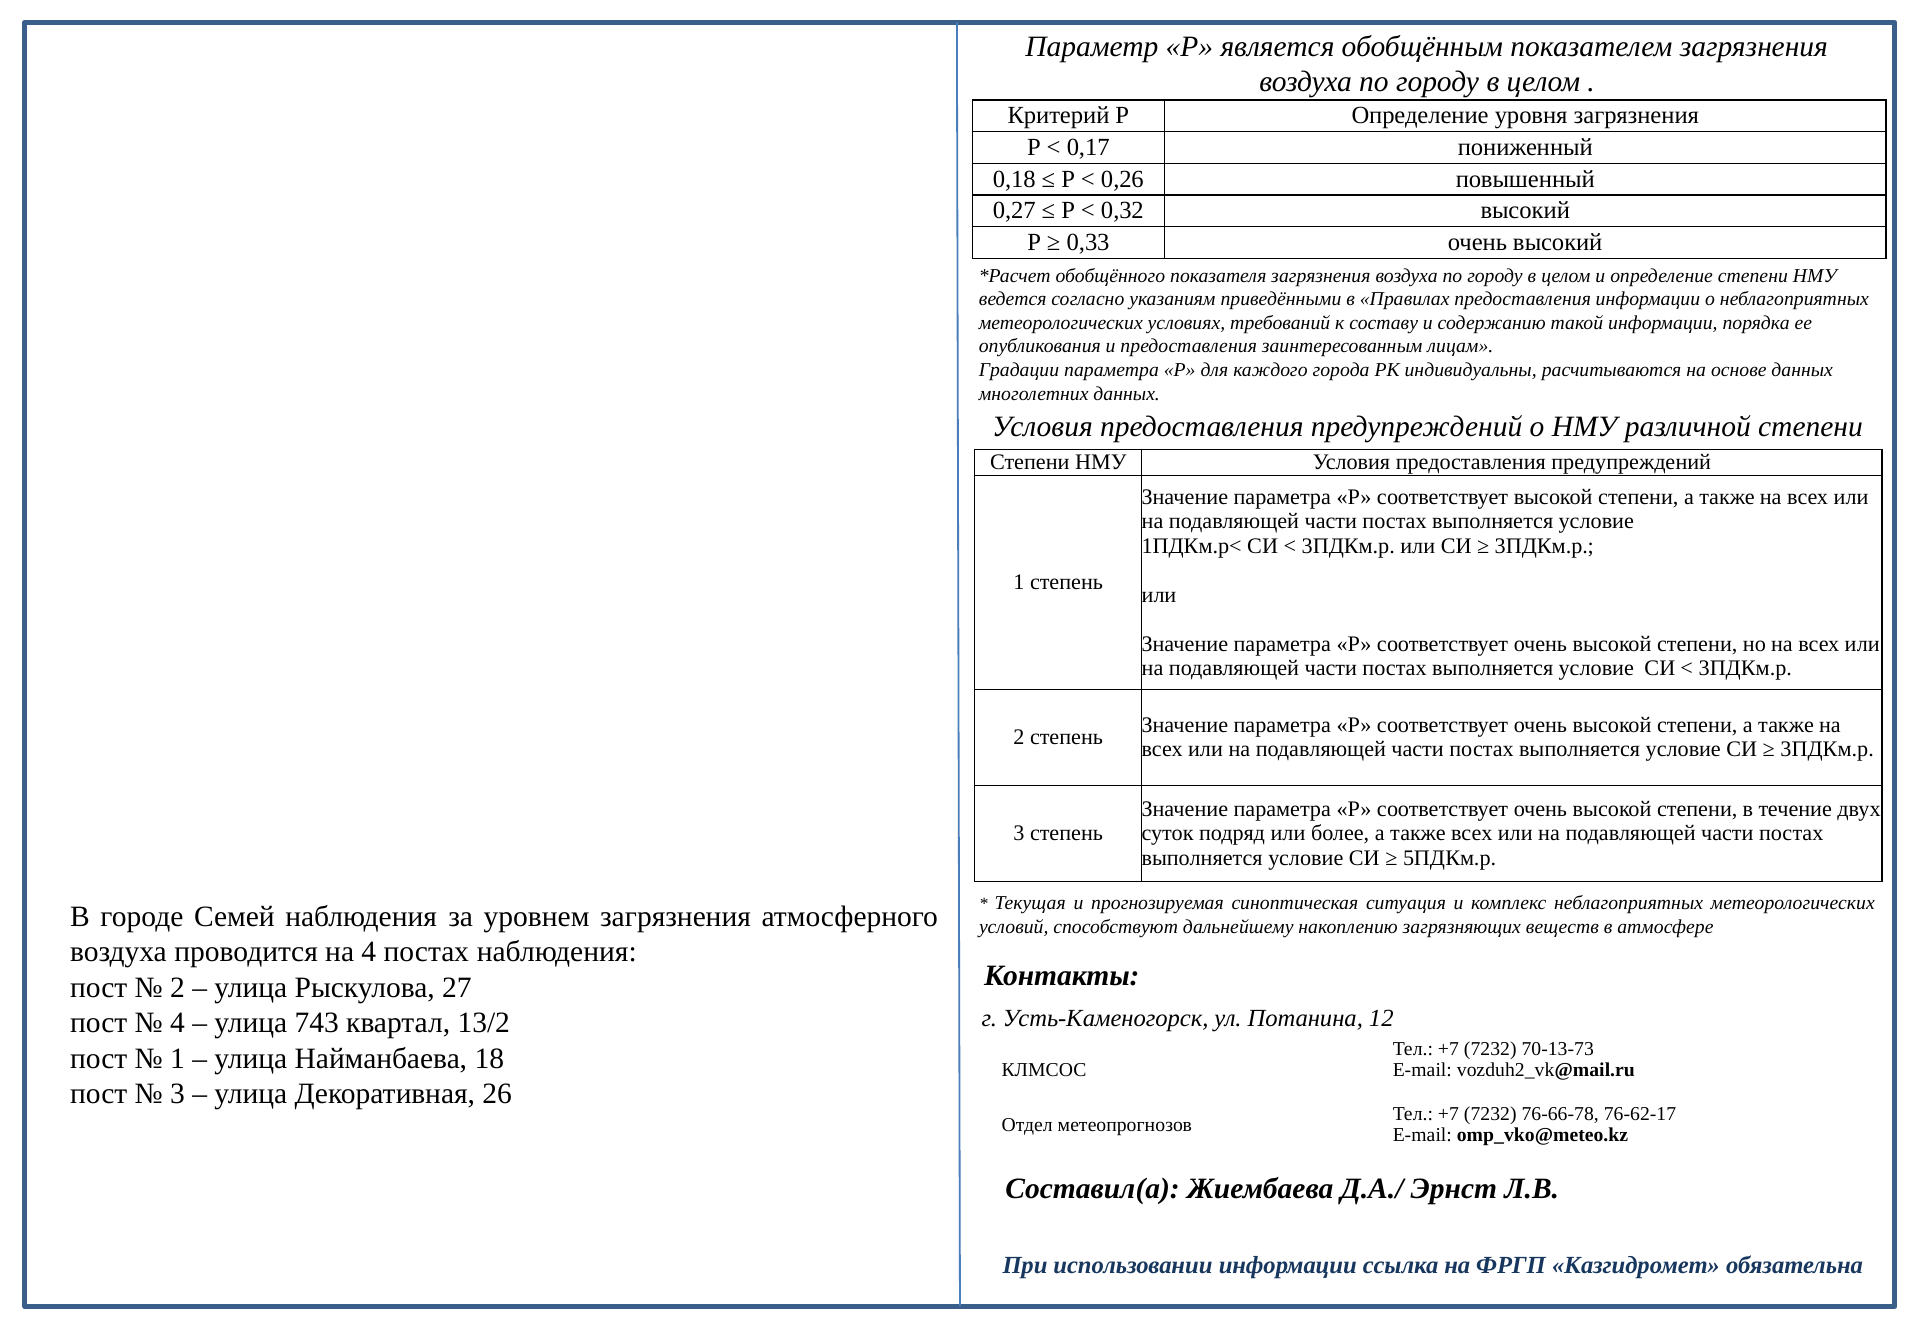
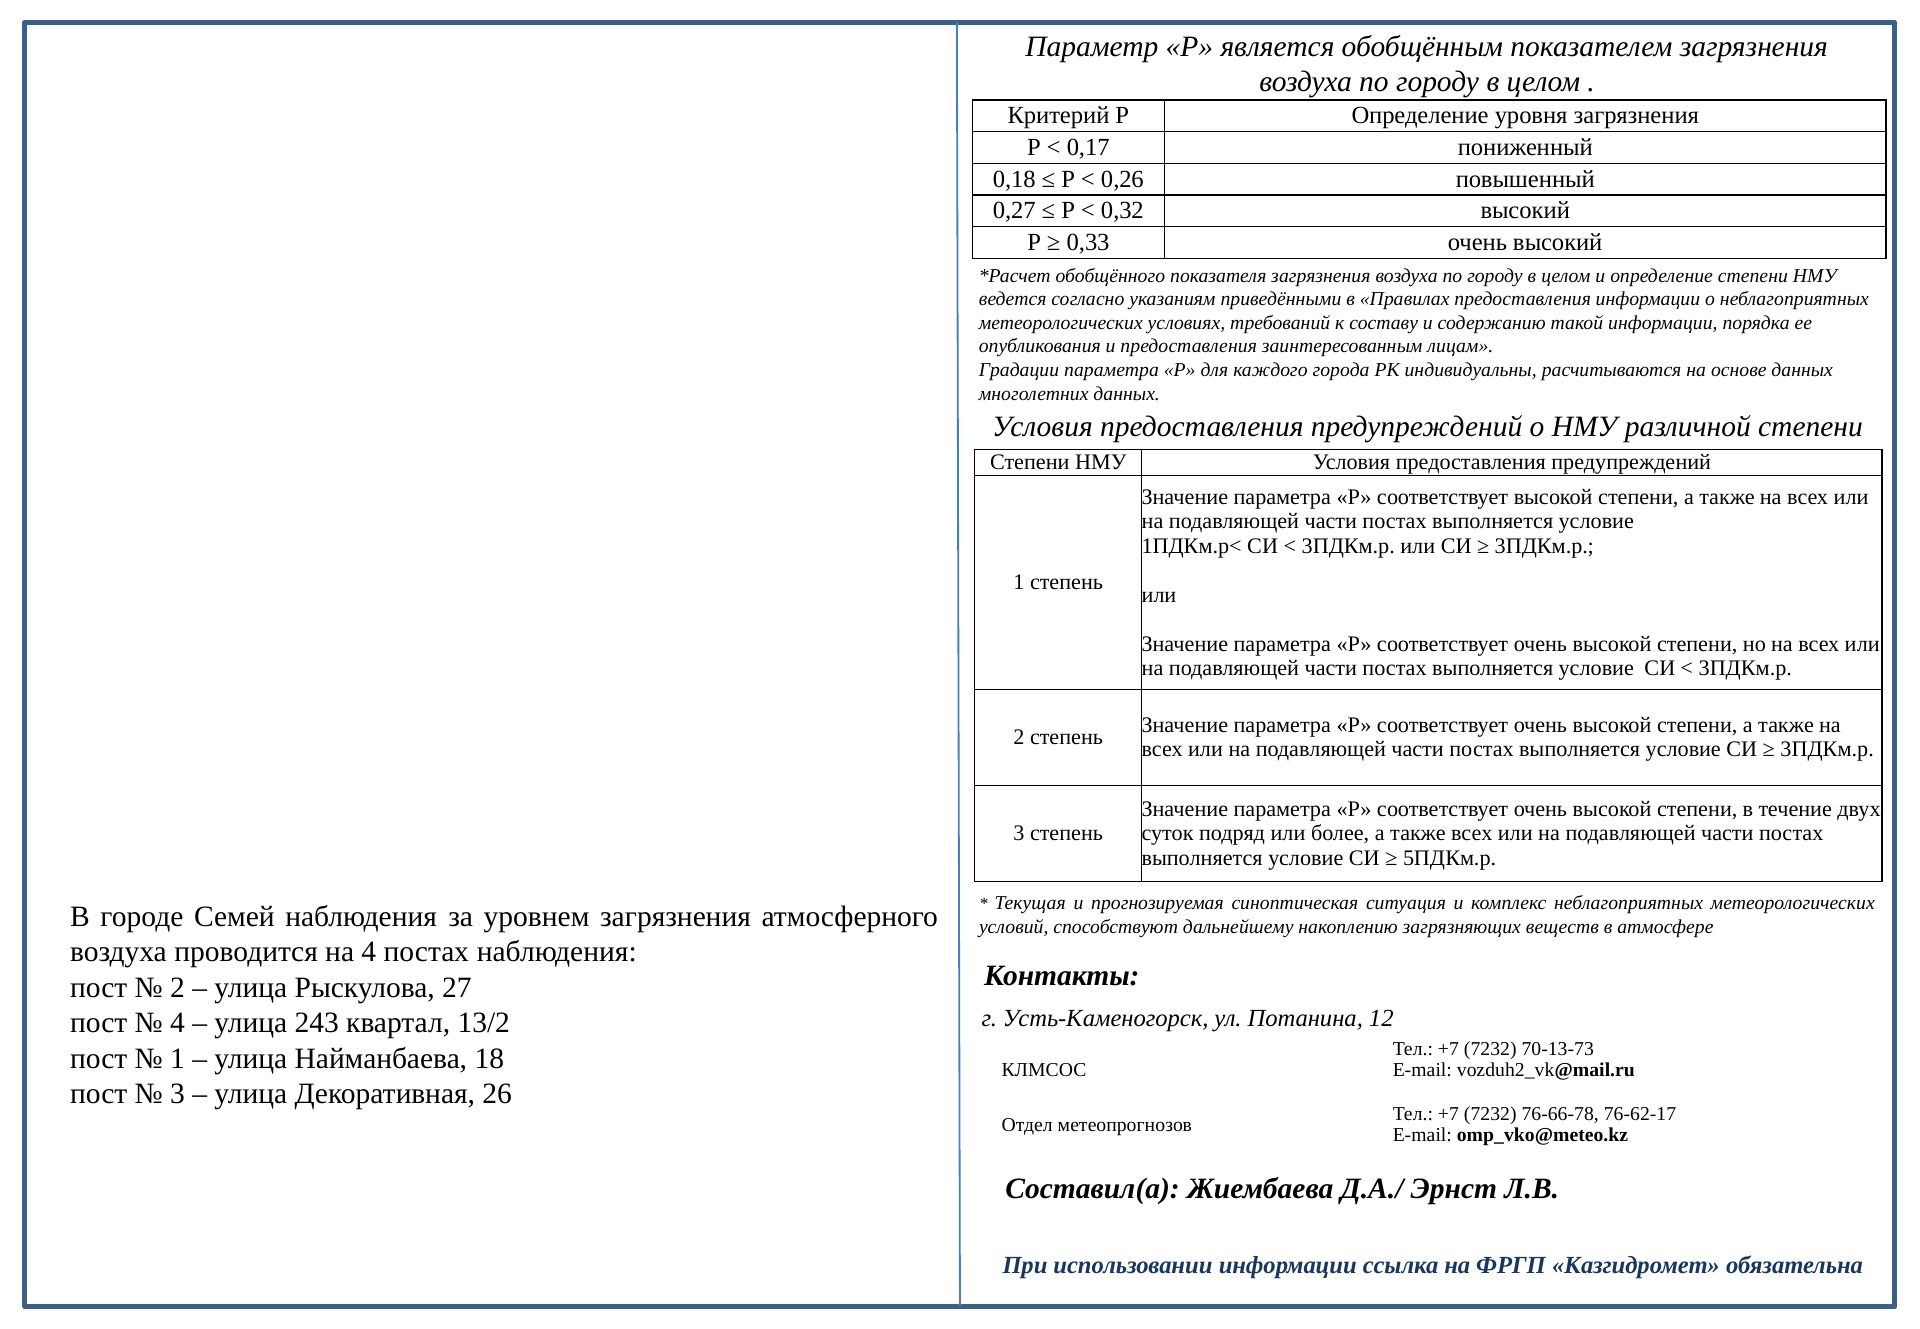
743: 743 -> 243
